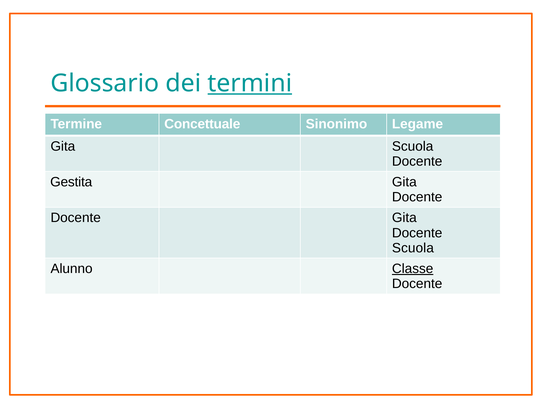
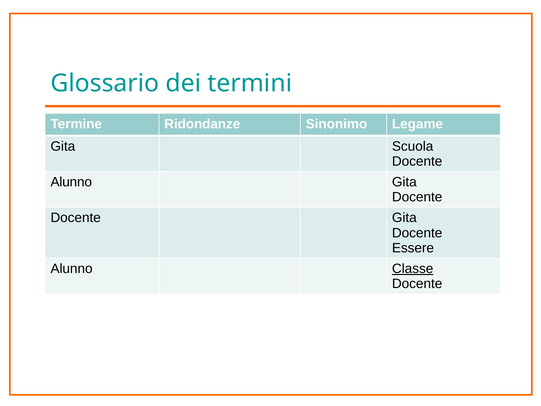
termini underline: present -> none
Concettuale: Concettuale -> Ridondanze
Gestita at (71, 182): Gestita -> Alunno
Scuola at (413, 248): Scuola -> Essere
